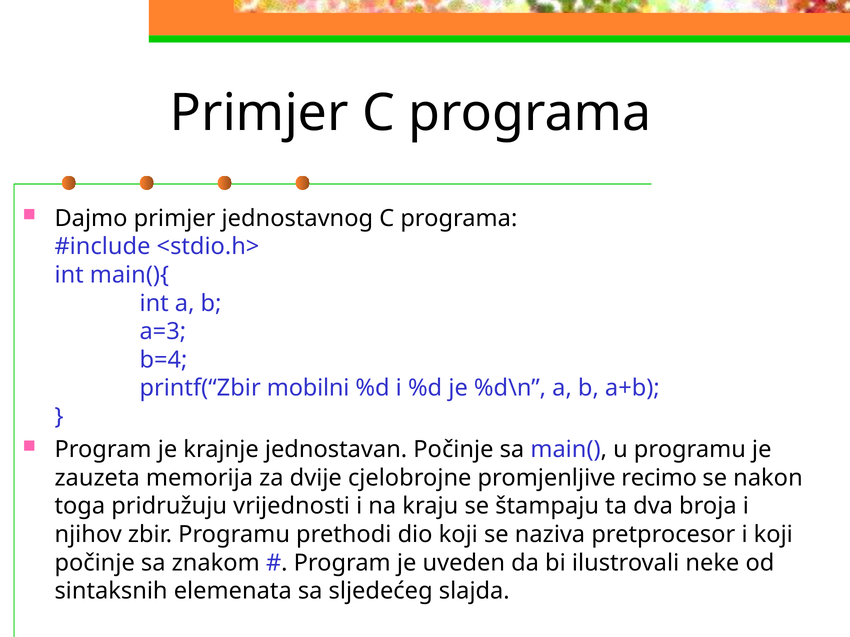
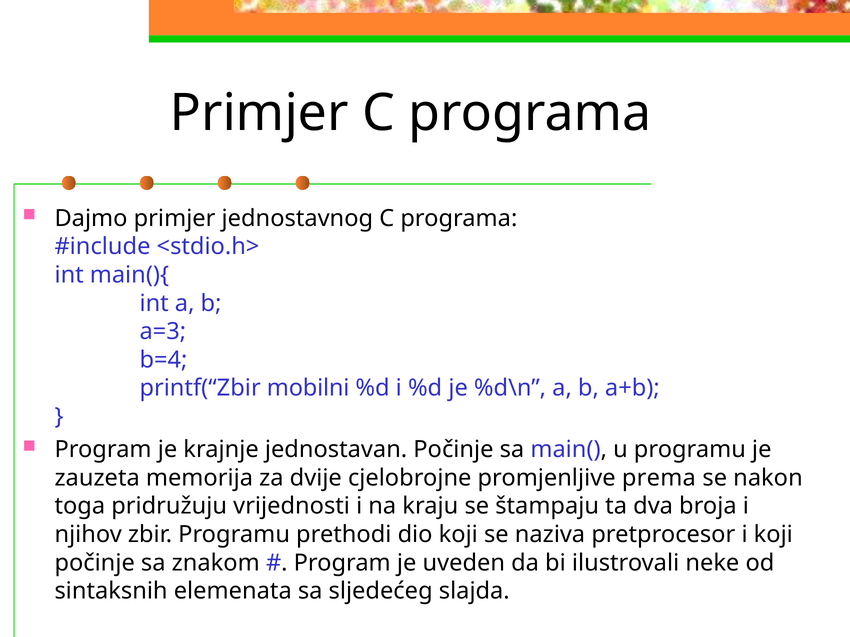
recimo: recimo -> prema
